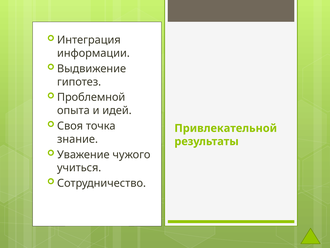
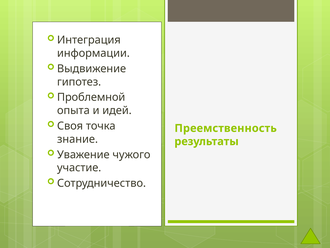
Привлекательной: Привлекательной -> Преемственность
учиться: учиться -> участие
